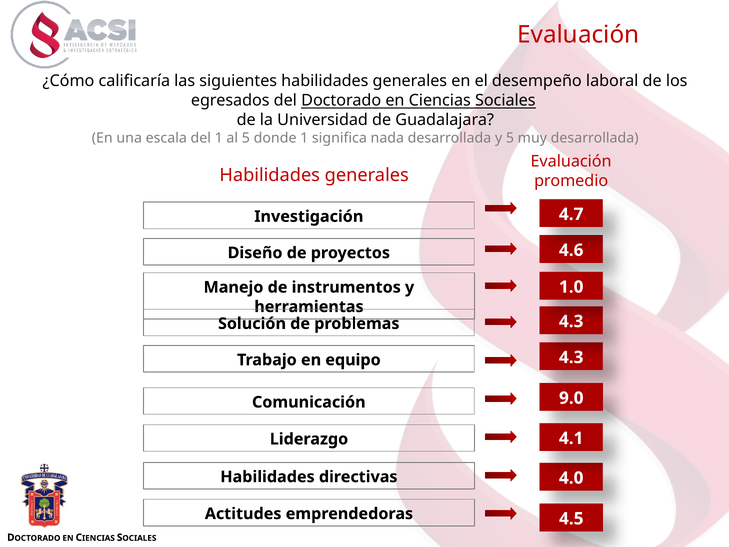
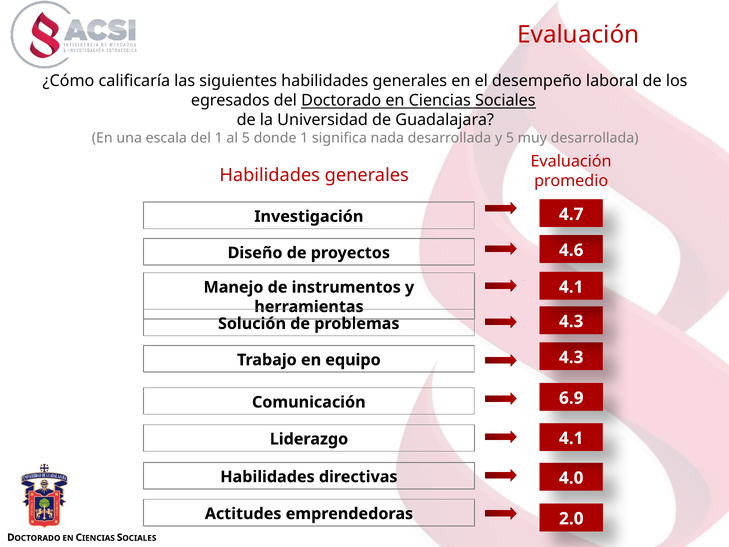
1.0 at (571, 287): 1.0 -> 4.1
9.0: 9.0 -> 6.9
4.5: 4.5 -> 2.0
